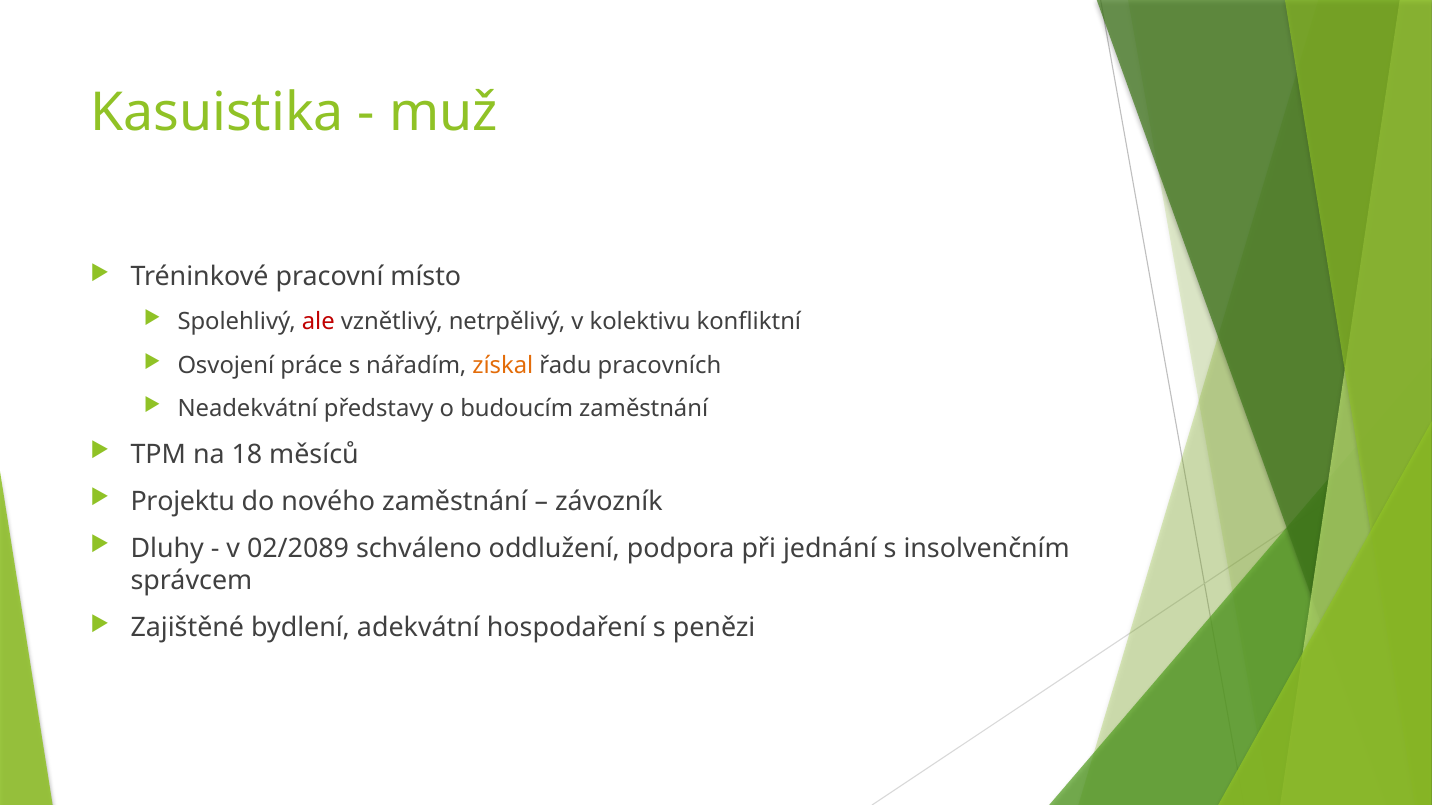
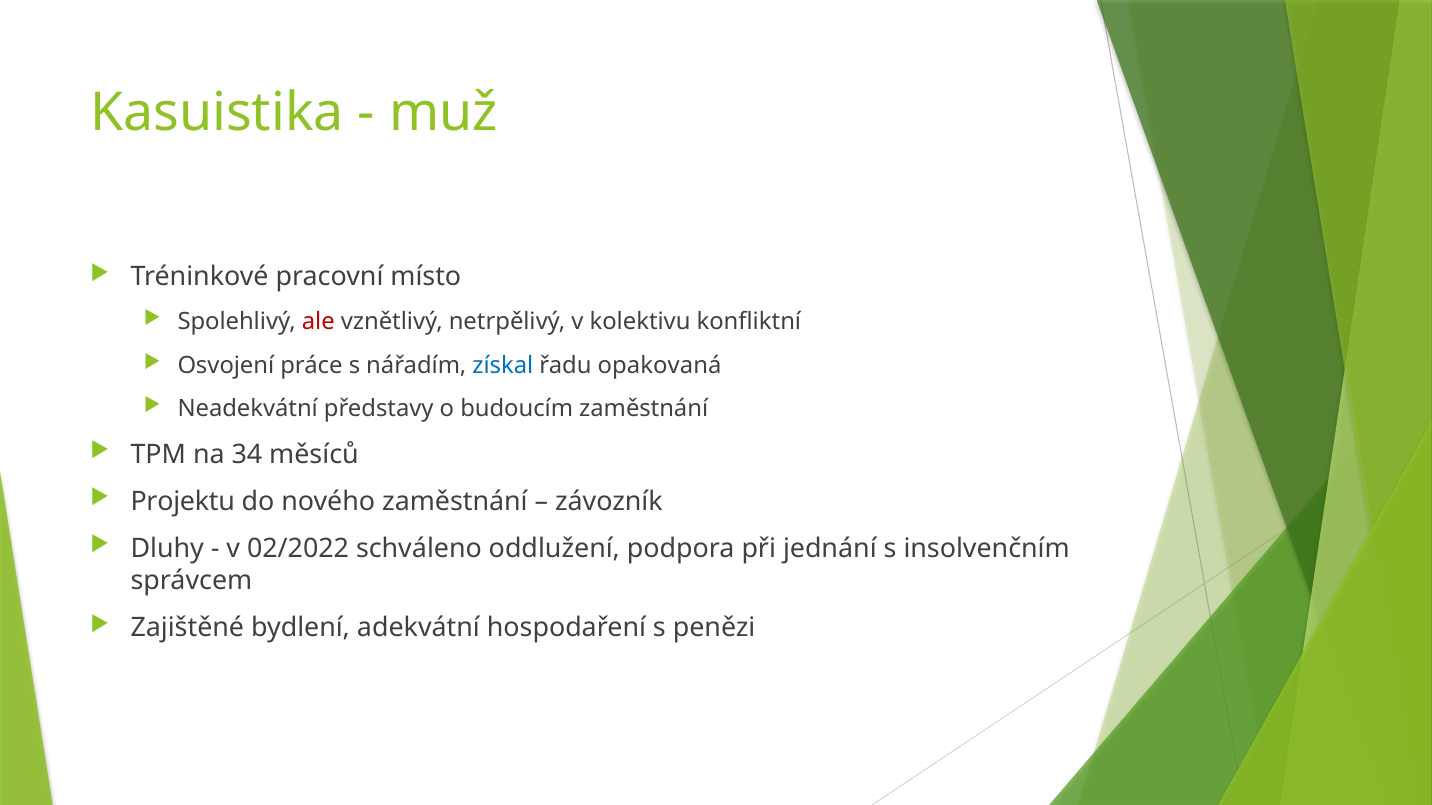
získal colour: orange -> blue
pracovních: pracovních -> opakovaná
18: 18 -> 34
02/2089: 02/2089 -> 02/2022
